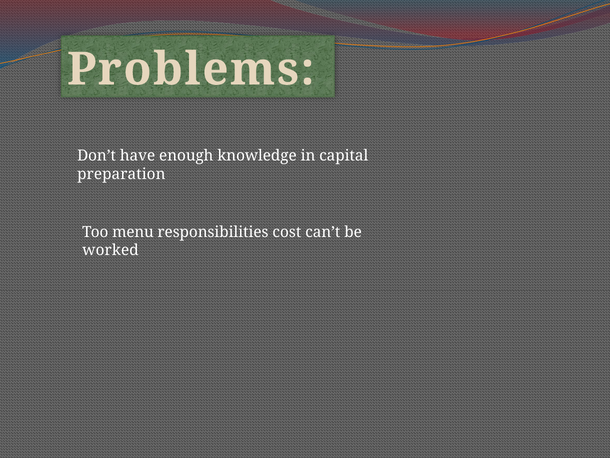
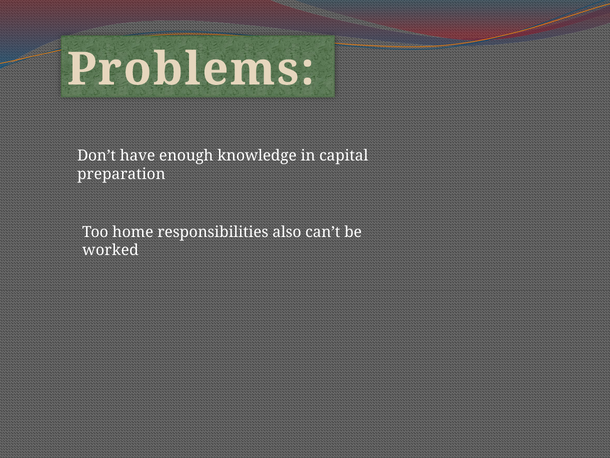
menu: menu -> home
cost: cost -> also
